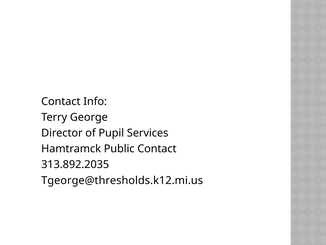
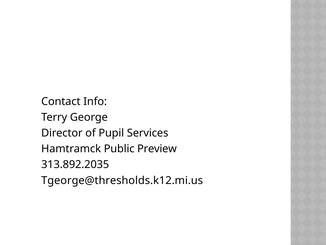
Public Contact: Contact -> Preview
